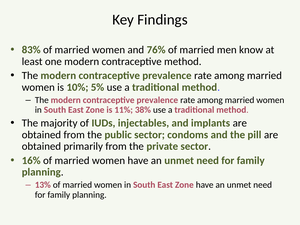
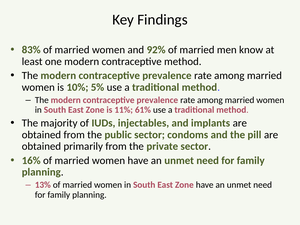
76%: 76% -> 92%
38%: 38% -> 61%
